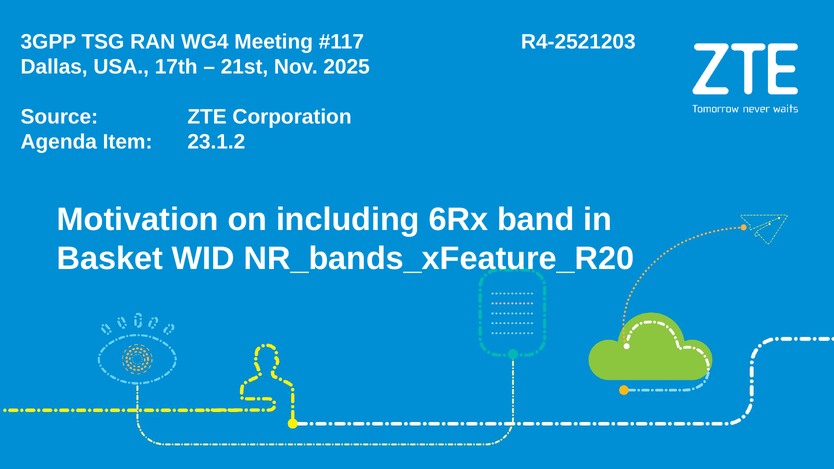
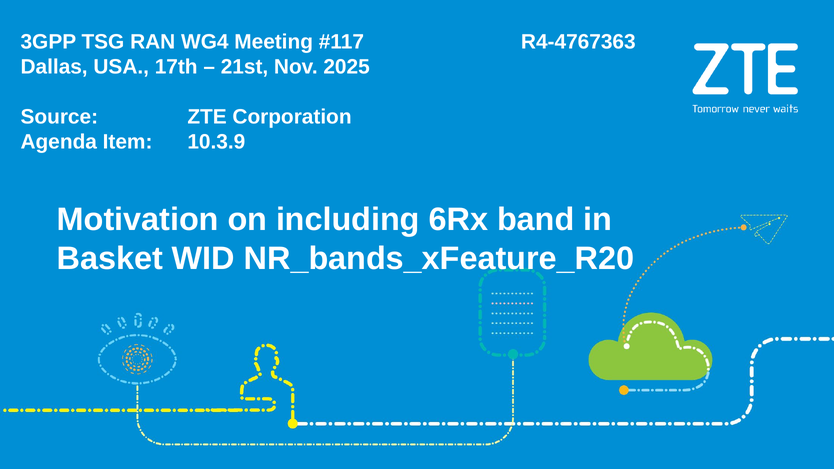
R4-2521203: R4-2521203 -> R4-4767363
23.1.2: 23.1.2 -> 10.3.9
